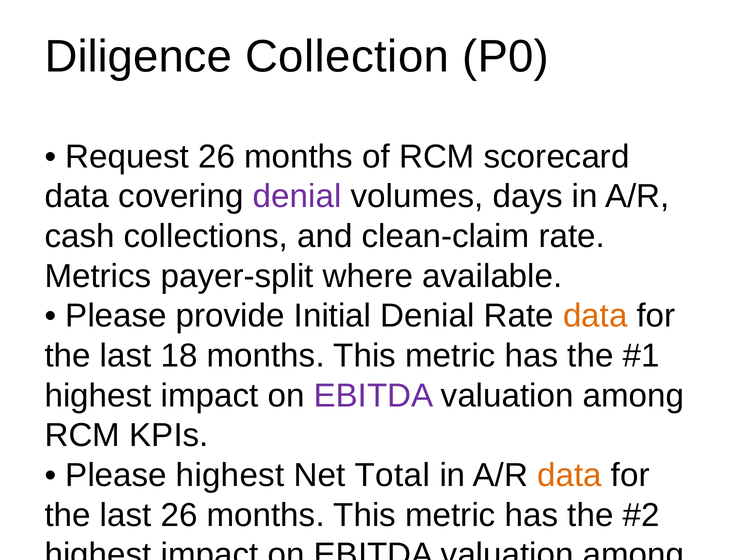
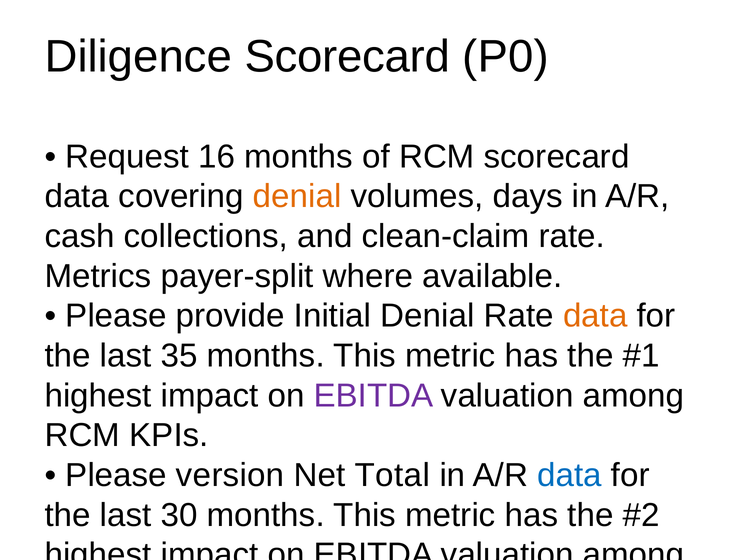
Diligence Collection: Collection -> Scorecard
Request 26: 26 -> 16
denial at (297, 196) colour: purple -> orange
18: 18 -> 35
Please highest: highest -> version
data at (569, 475) colour: orange -> blue
last 26: 26 -> 30
